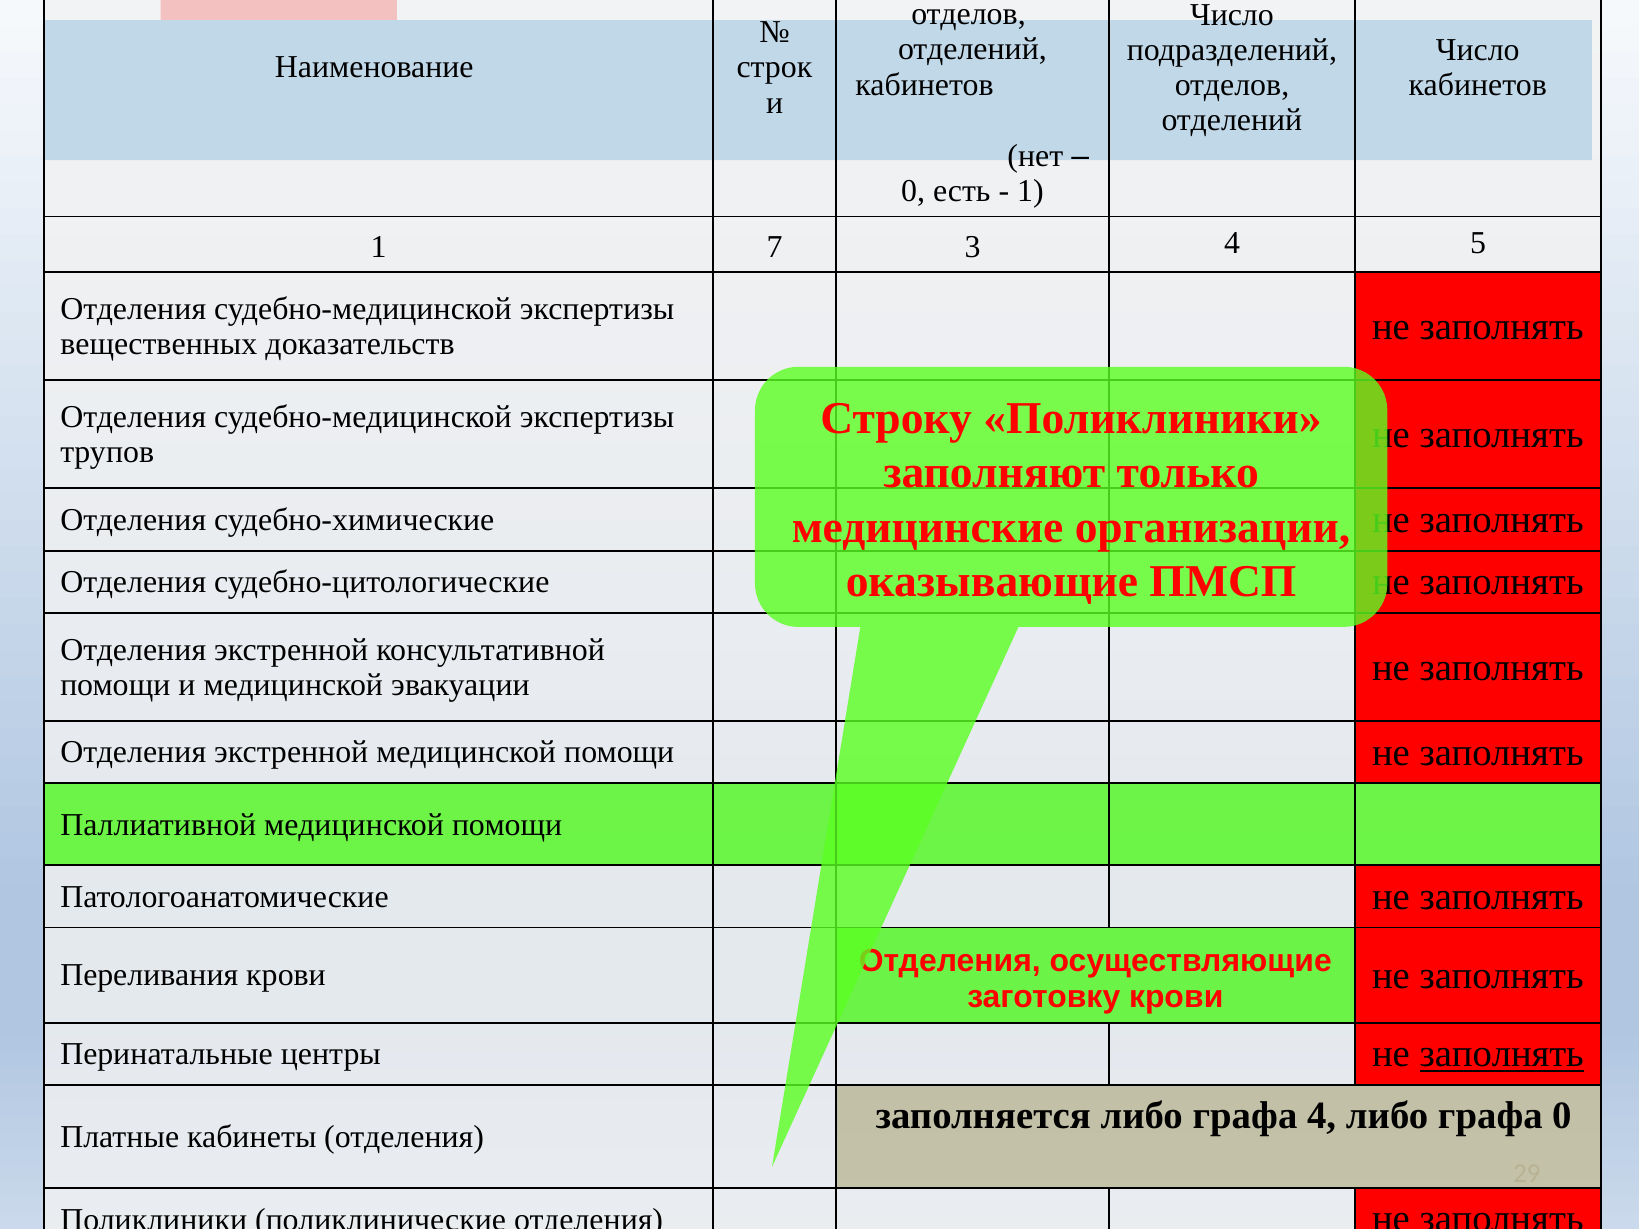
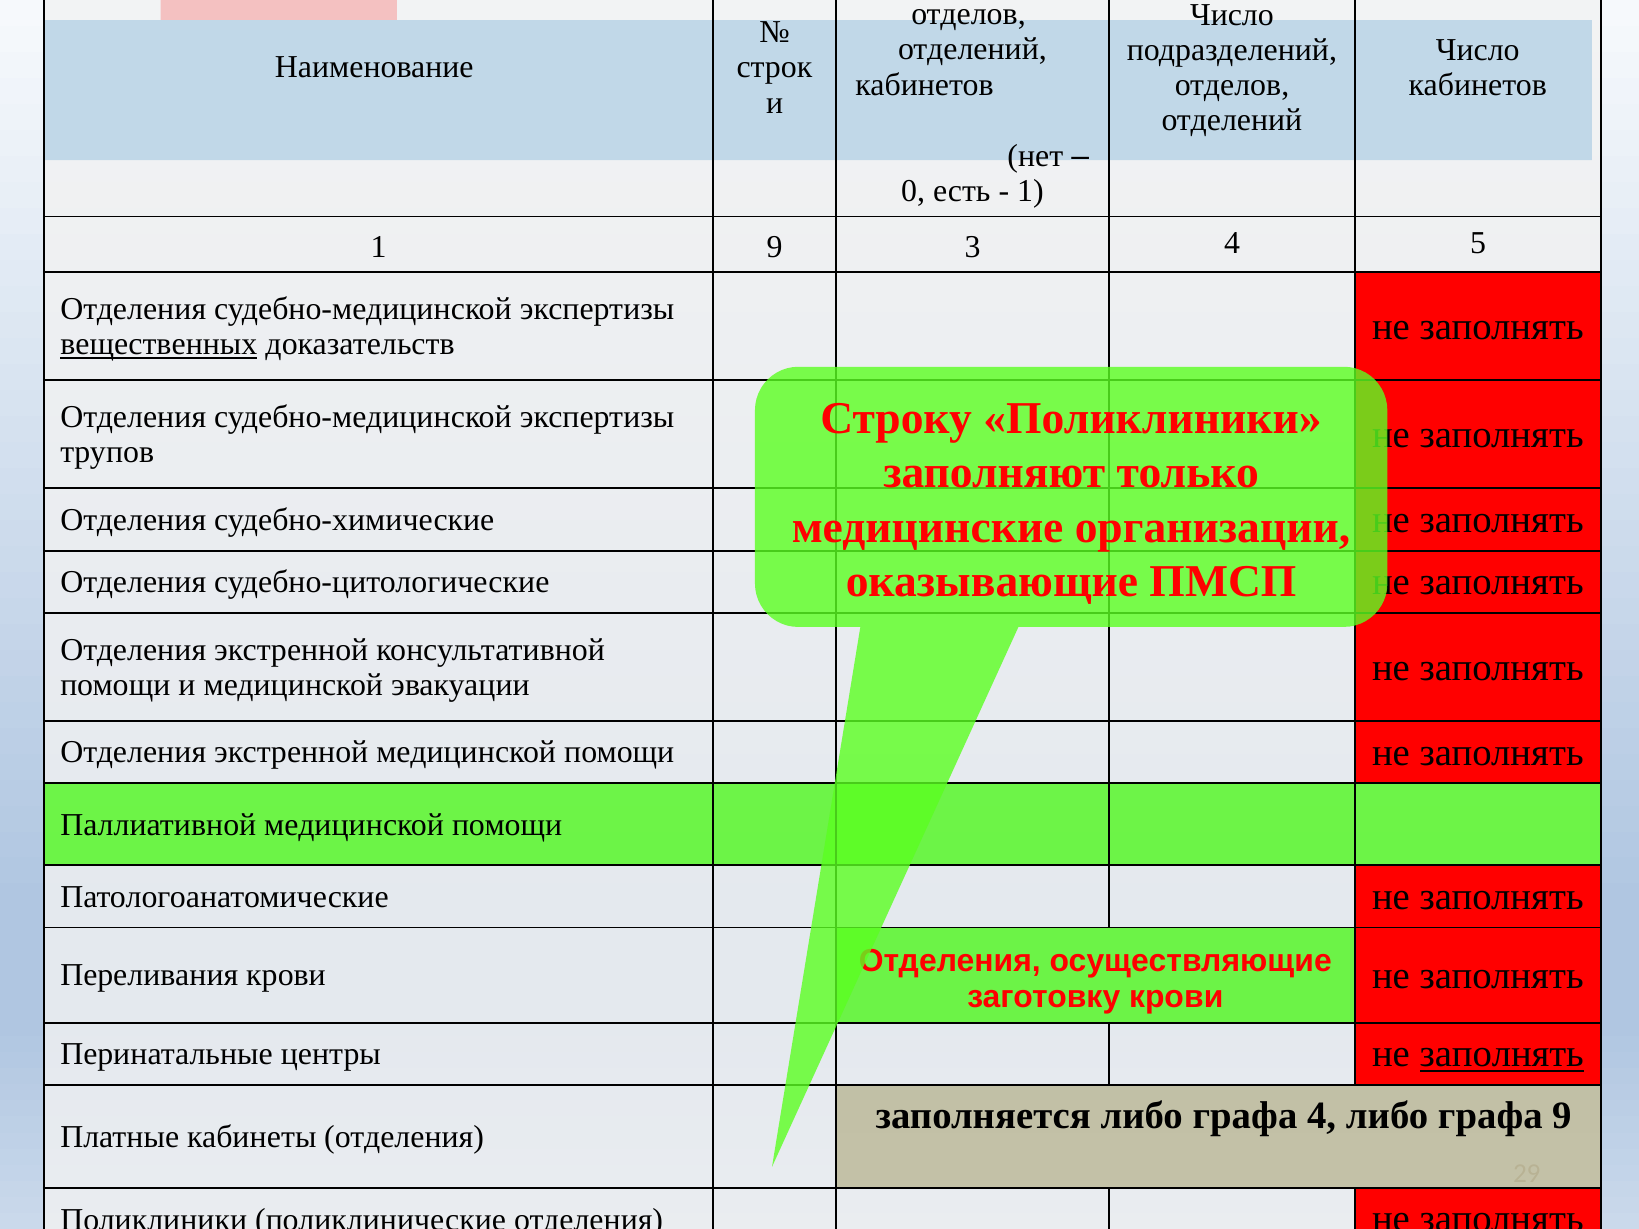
1 7: 7 -> 9
вещественных underline: none -> present
графа 0: 0 -> 9
